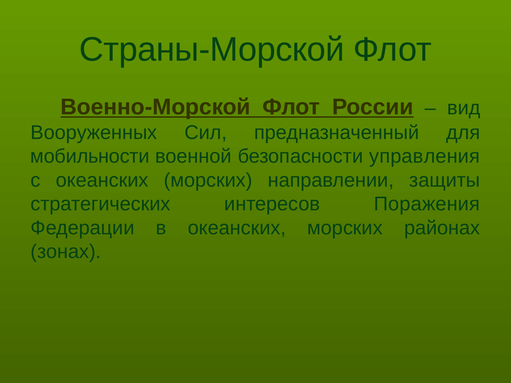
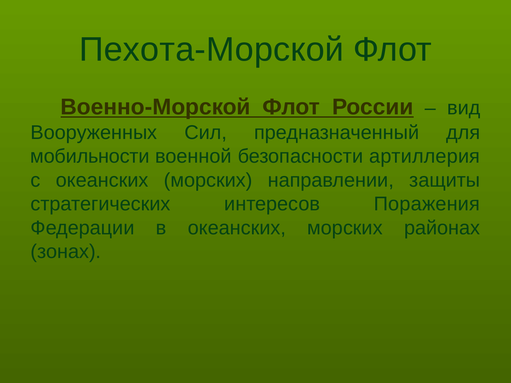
Страны-Морской: Страны-Морской -> Пехота-Морской
управления: управления -> артиллерия
